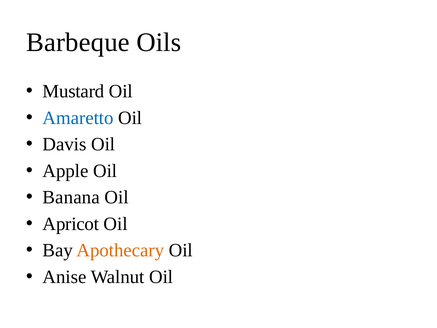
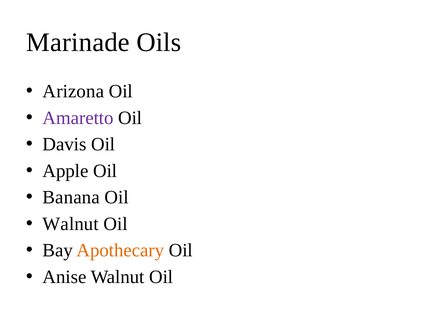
Barbeque: Barbeque -> Marinade
Mustard: Mustard -> Arizona
Amaretto colour: blue -> purple
Apricot at (71, 224): Apricot -> Walnut
